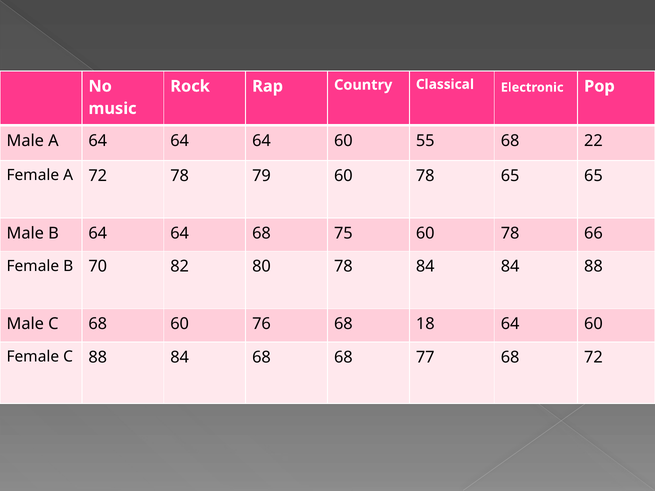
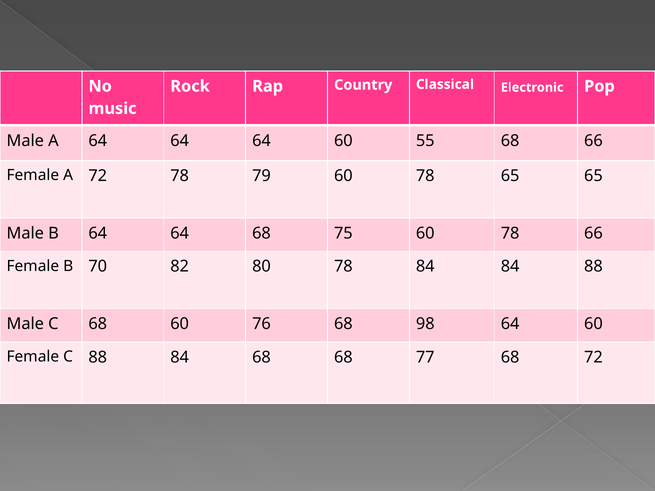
68 22: 22 -> 66
18: 18 -> 98
